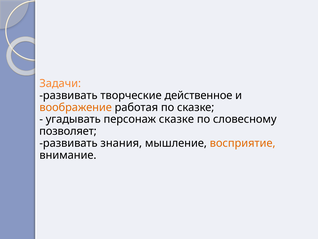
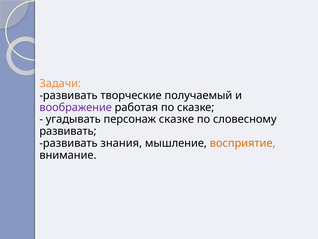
действенное: действенное -> получаемый
воображение colour: orange -> purple
позволяет at (68, 131): позволяет -> развивать
